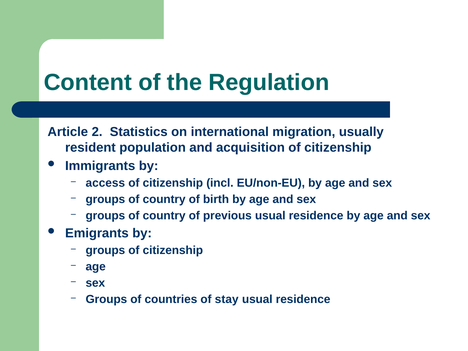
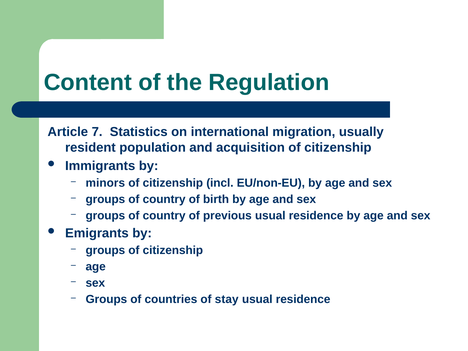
2: 2 -> 7
access: access -> minors
